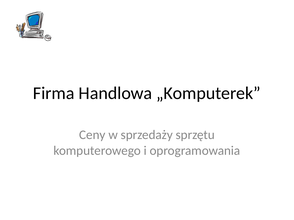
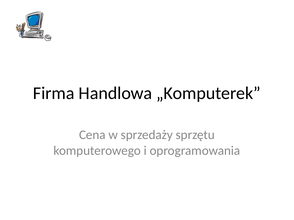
Ceny: Ceny -> Cena
